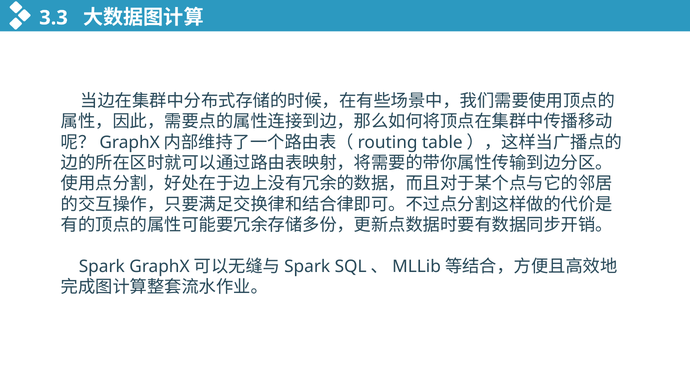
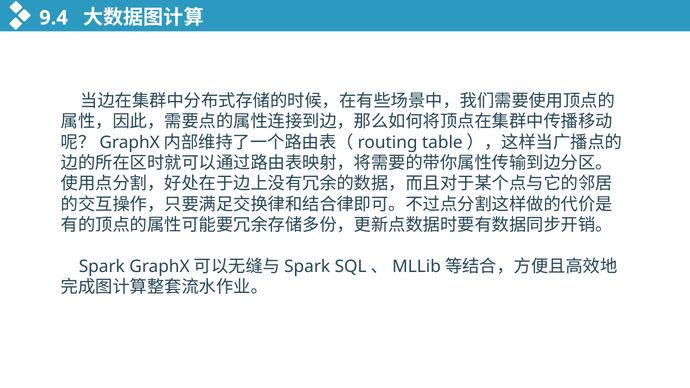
3.3: 3.3 -> 9.4
